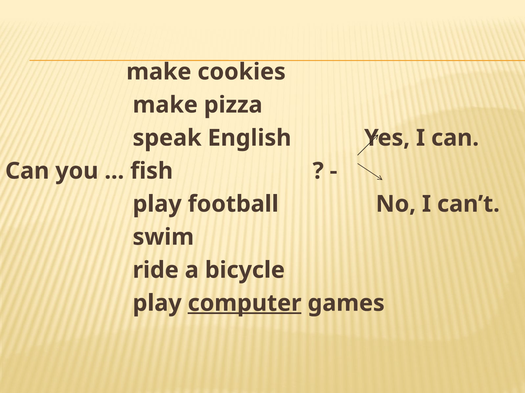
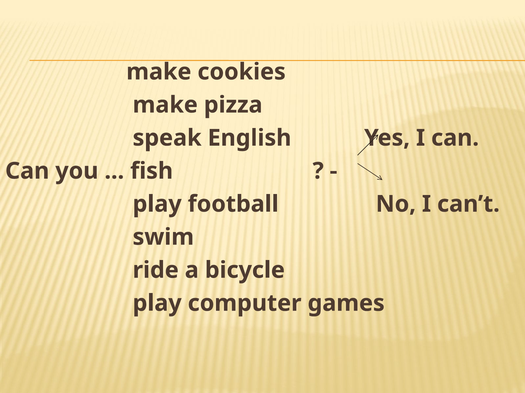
computer underline: present -> none
